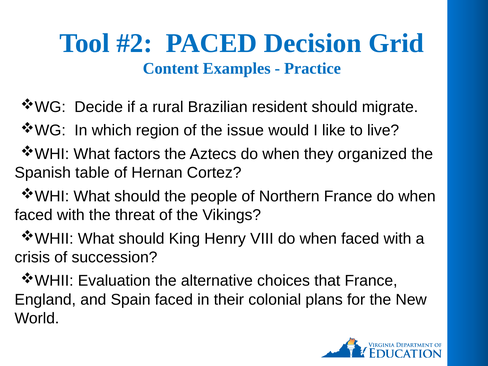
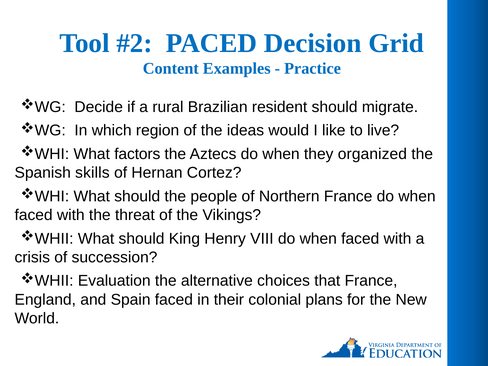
issue: issue -> ideas
table: table -> skills
